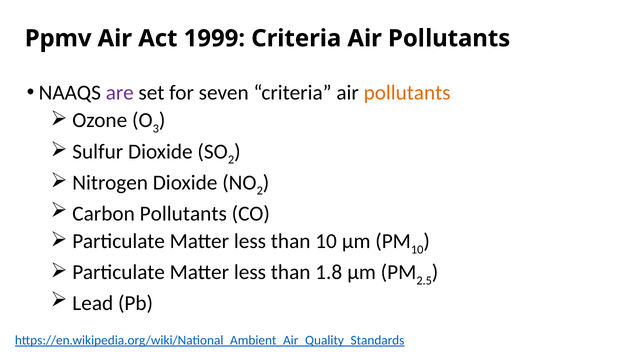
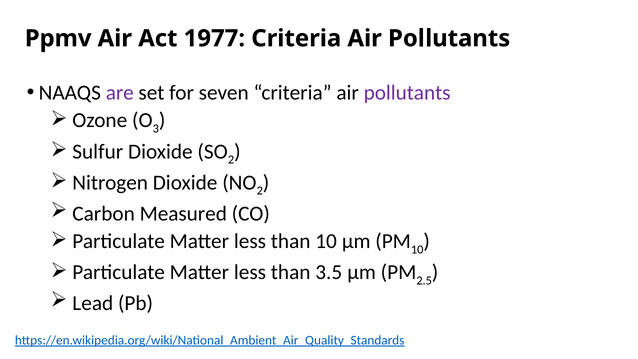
1999: 1999 -> 1977
pollutants at (407, 93) colour: orange -> purple
Carbon Pollutants: Pollutants -> Measured
1.8: 1.8 -> 3.5
